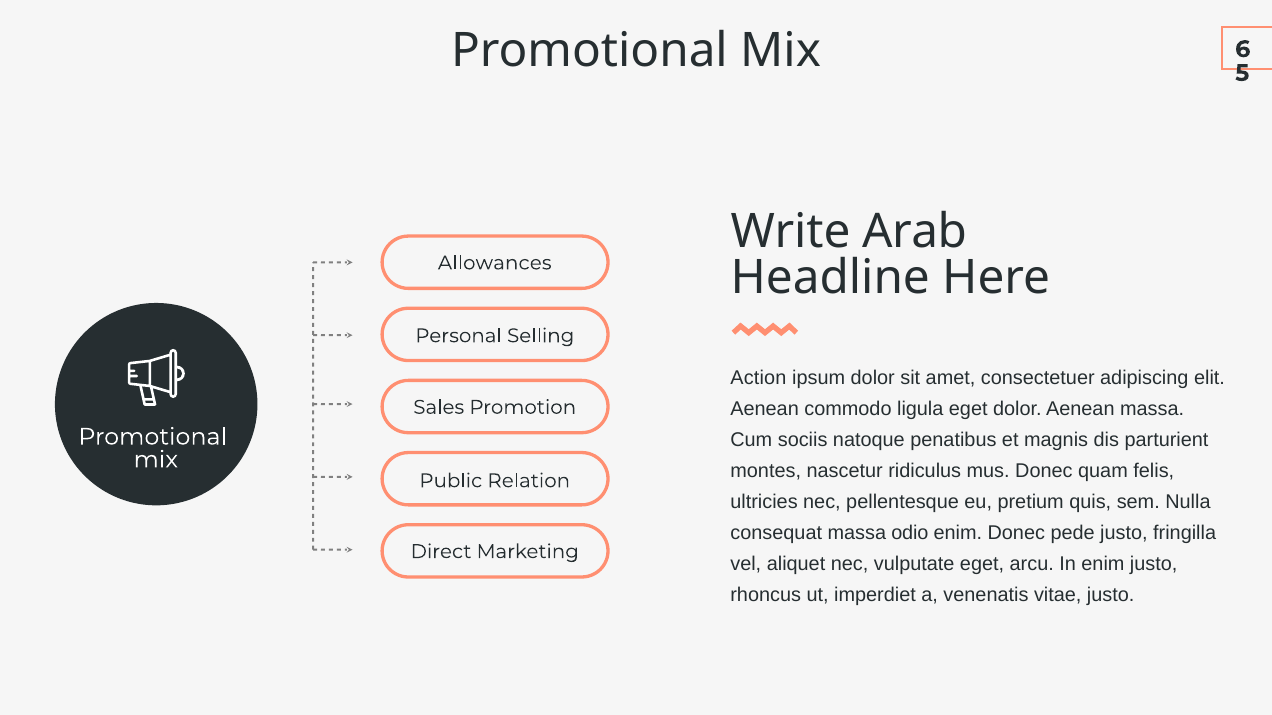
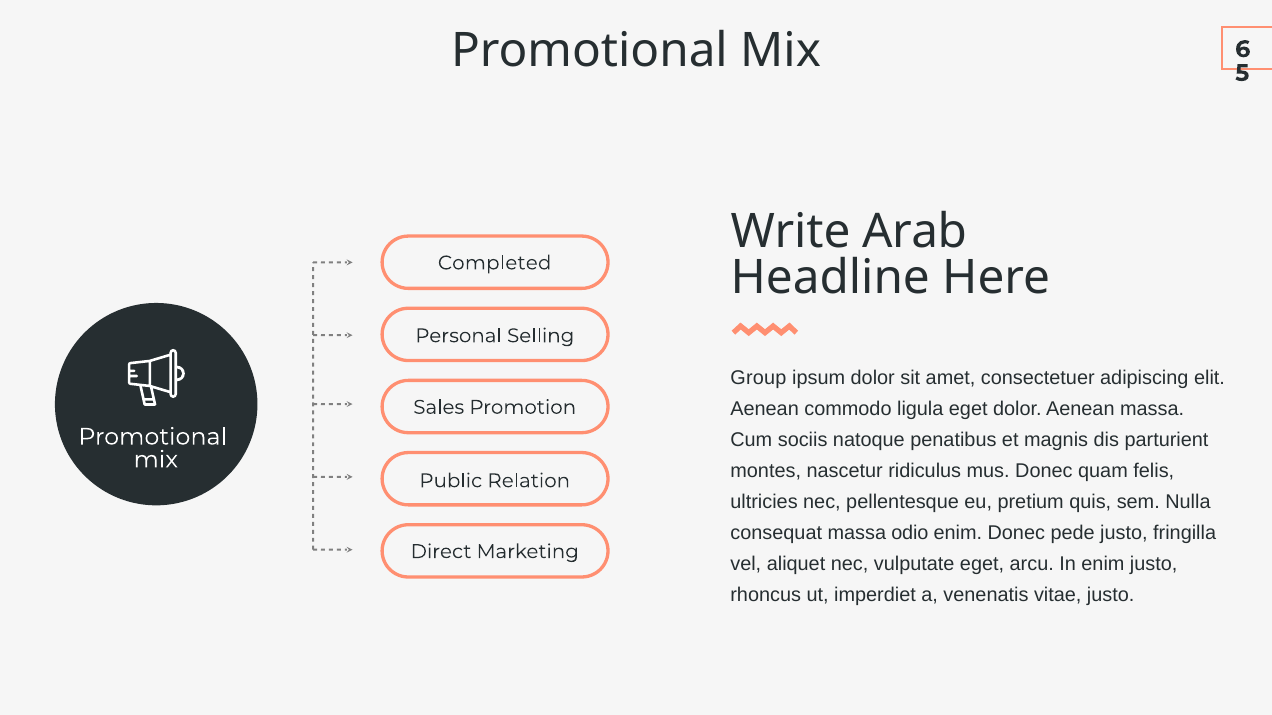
Allowances: Allowances -> Completed
Action: Action -> Group
